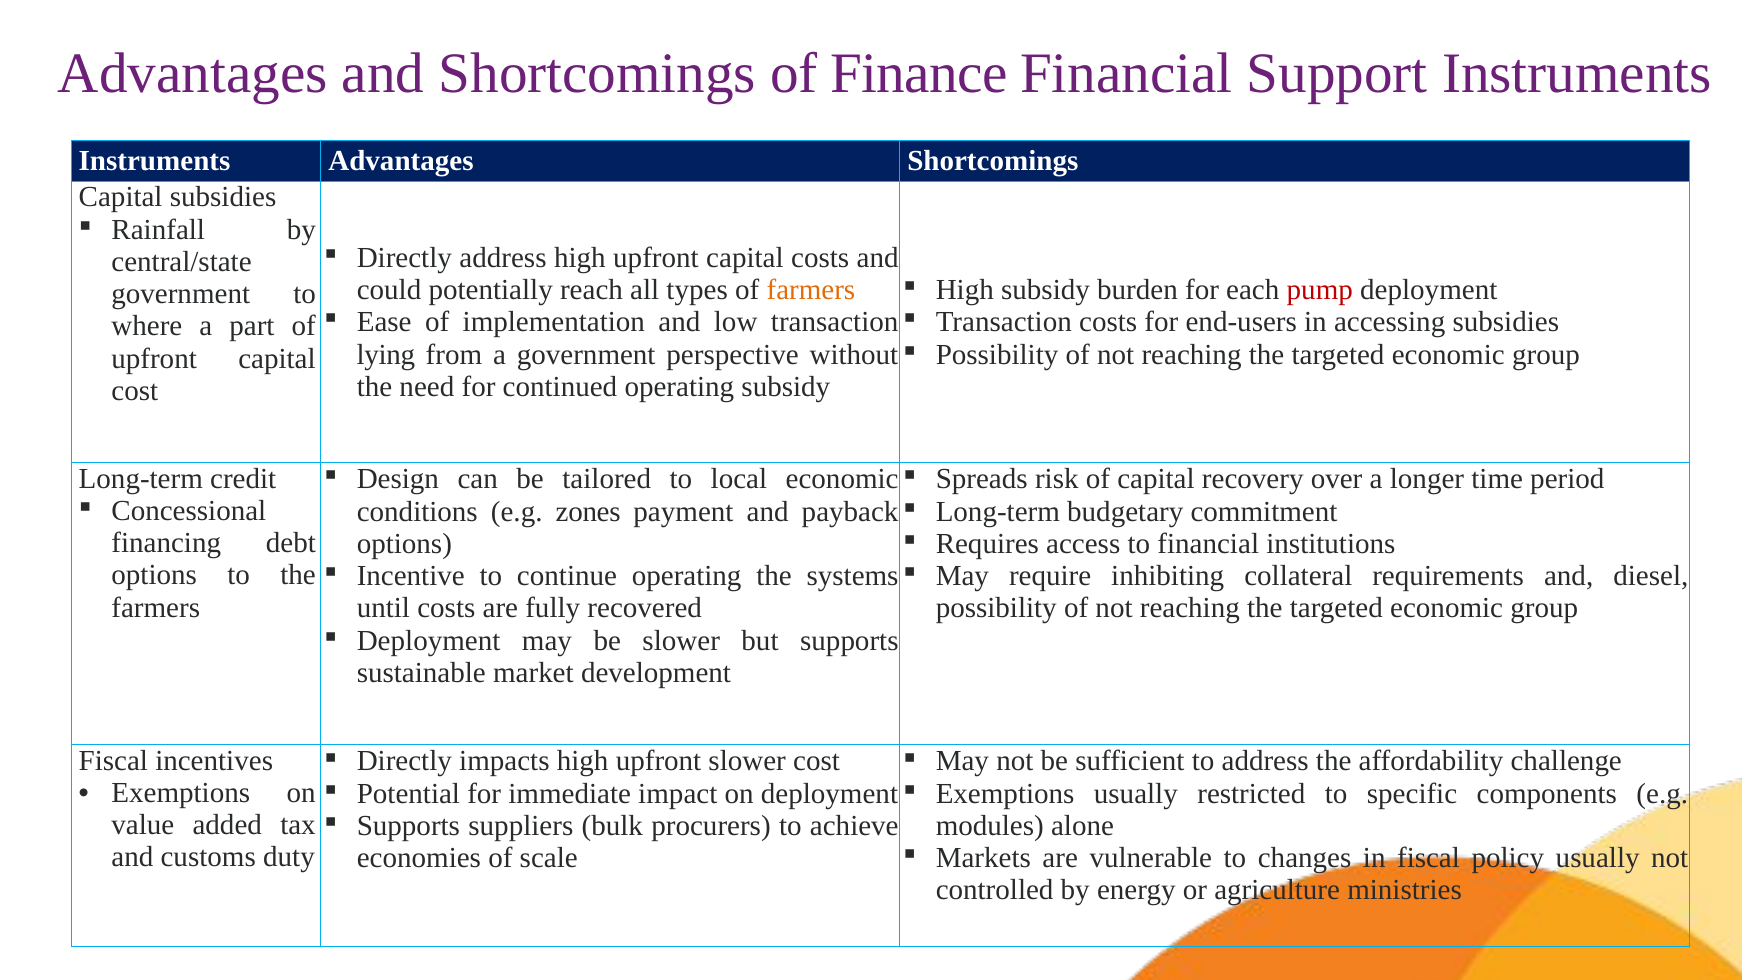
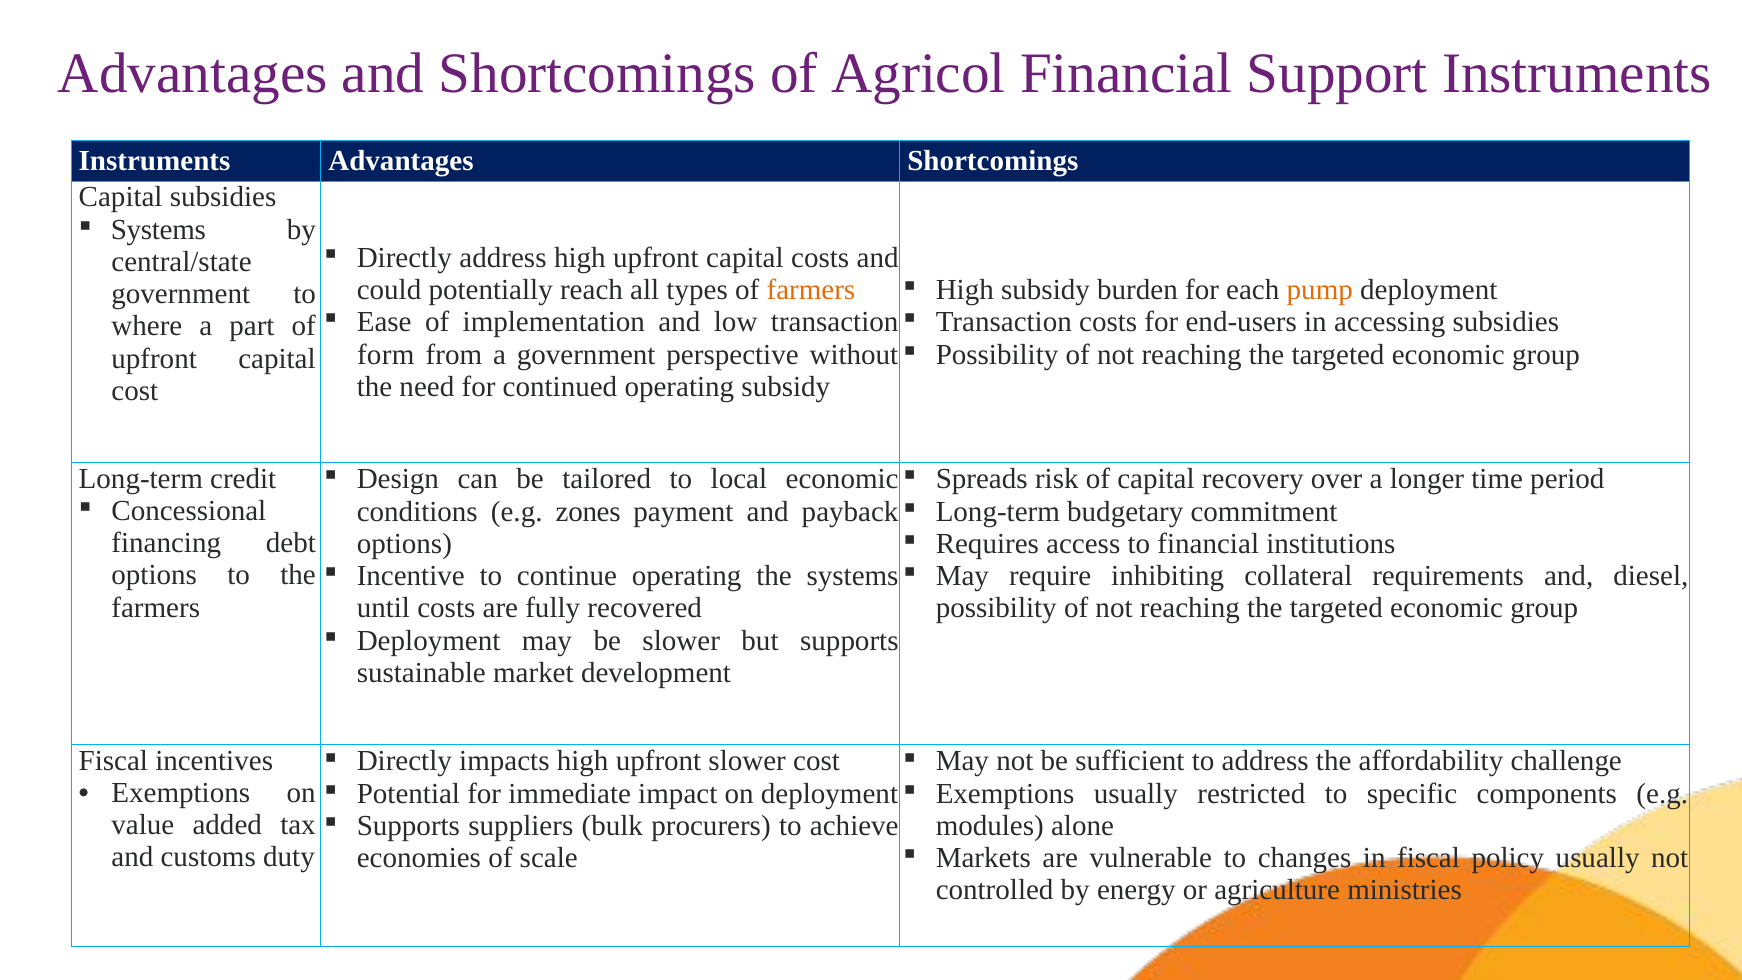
Finance: Finance -> Agricol
Rainfall at (158, 230): Rainfall -> Systems
pump colour: red -> orange
lying: lying -> form
